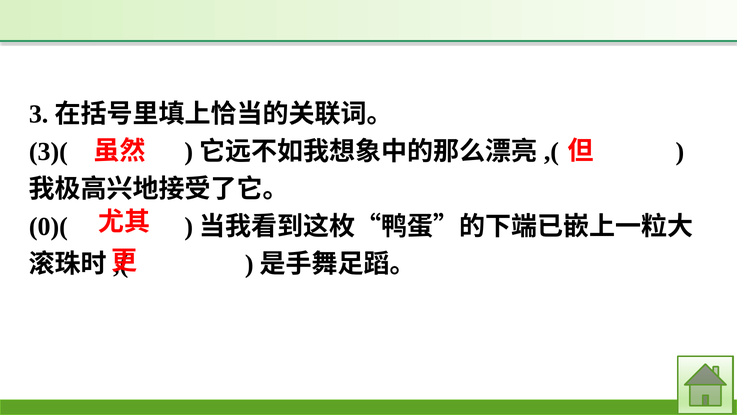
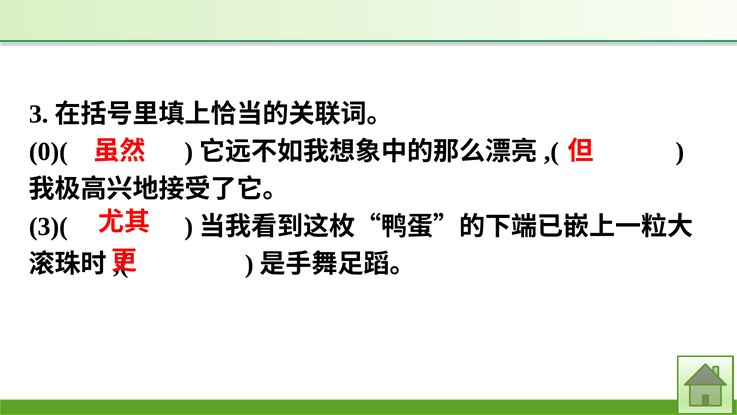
3)(: 3)( -> 0)(
0)(: 0)( -> 3)(
